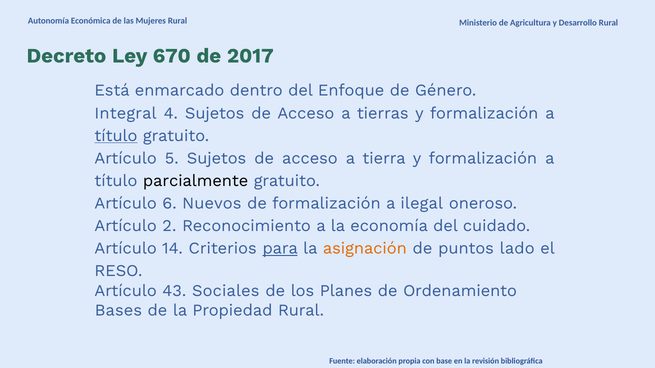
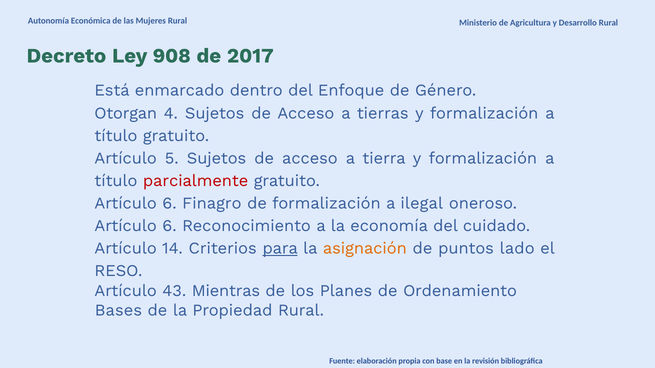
670: 670 -> 908
Integral: Integral -> Otorgan
título at (116, 136) underline: present -> none
parcialmente colour: black -> red
Nuevos: Nuevos -> Finagro
2 at (169, 226): 2 -> 6
Sociales: Sociales -> Mientras
